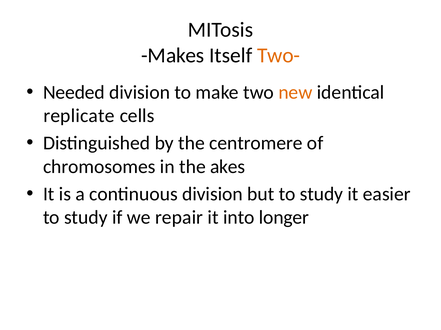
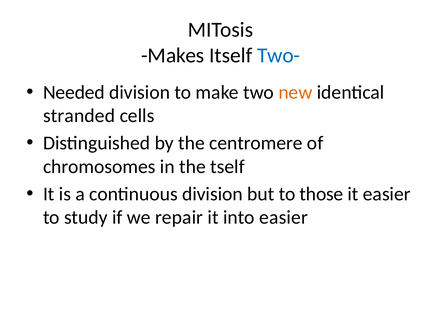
Two- colour: orange -> blue
replicate: replicate -> stranded
akes: akes -> tself
but to study: study -> those
into longer: longer -> easier
